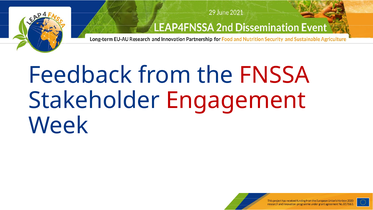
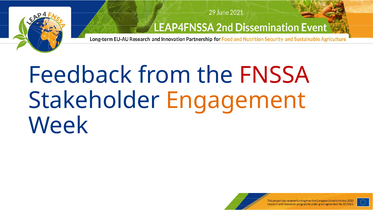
Engagement colour: red -> orange
